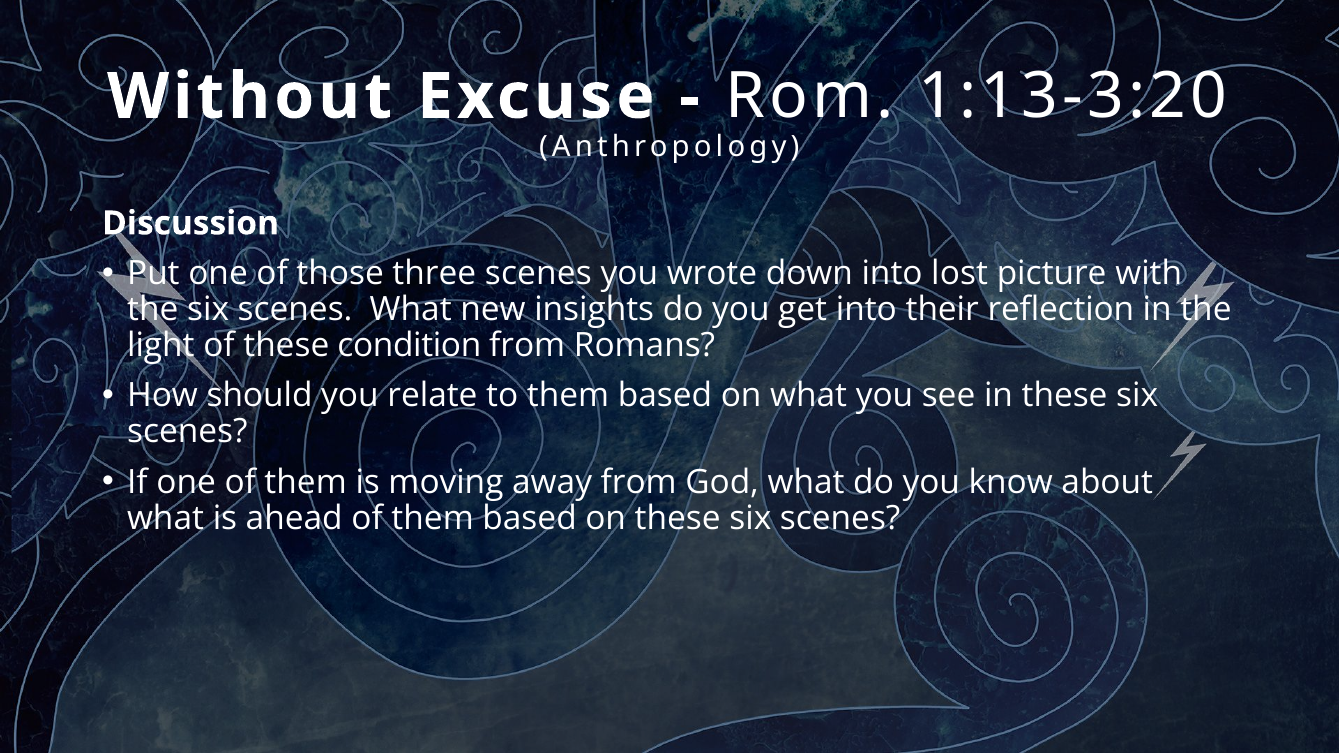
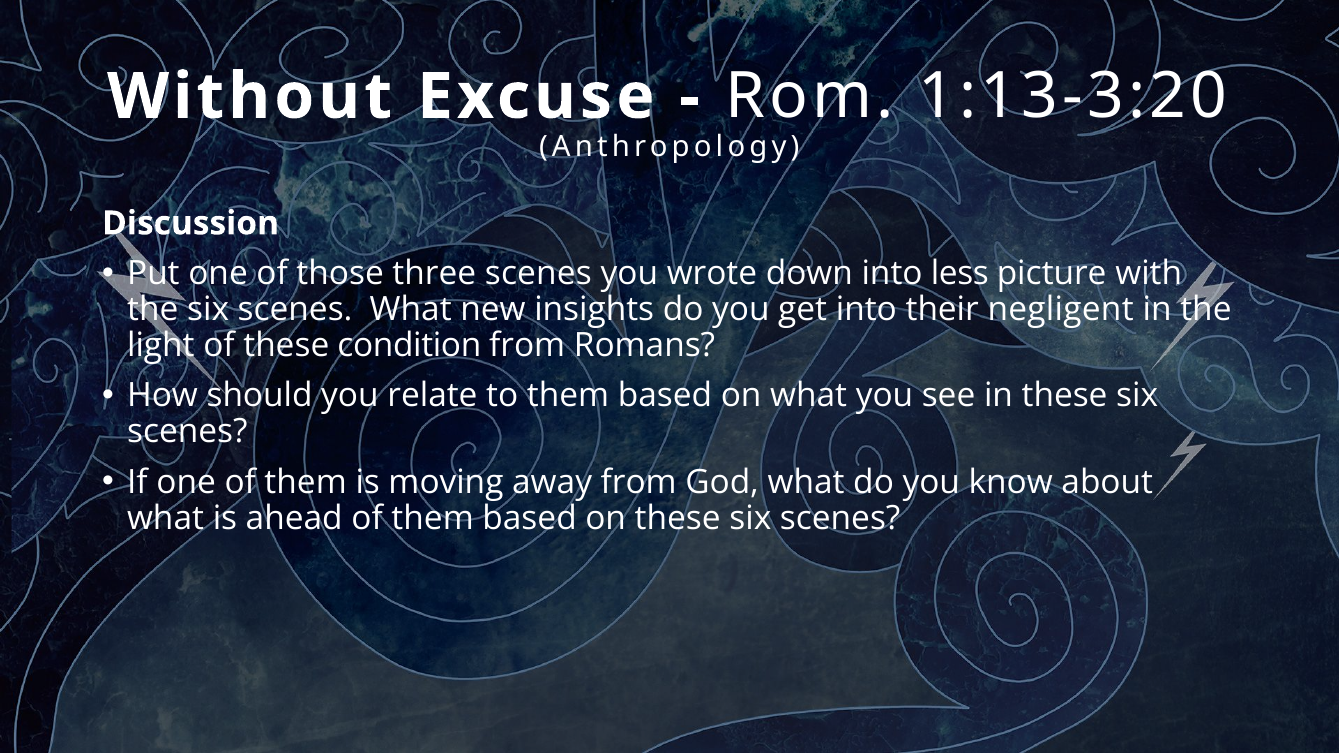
lost: lost -> less
reflection: reflection -> negligent
